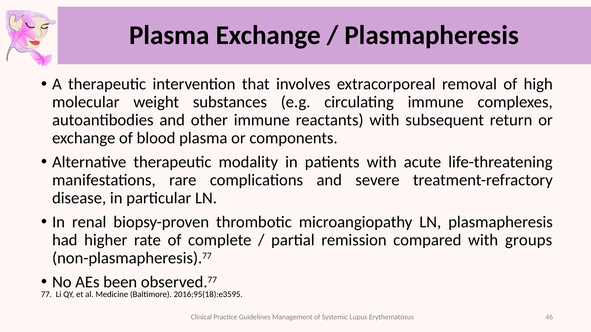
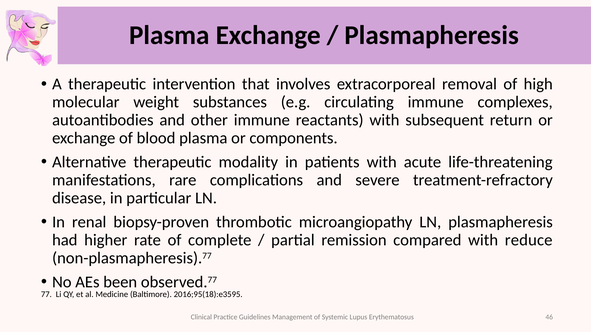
groups: groups -> reduce
